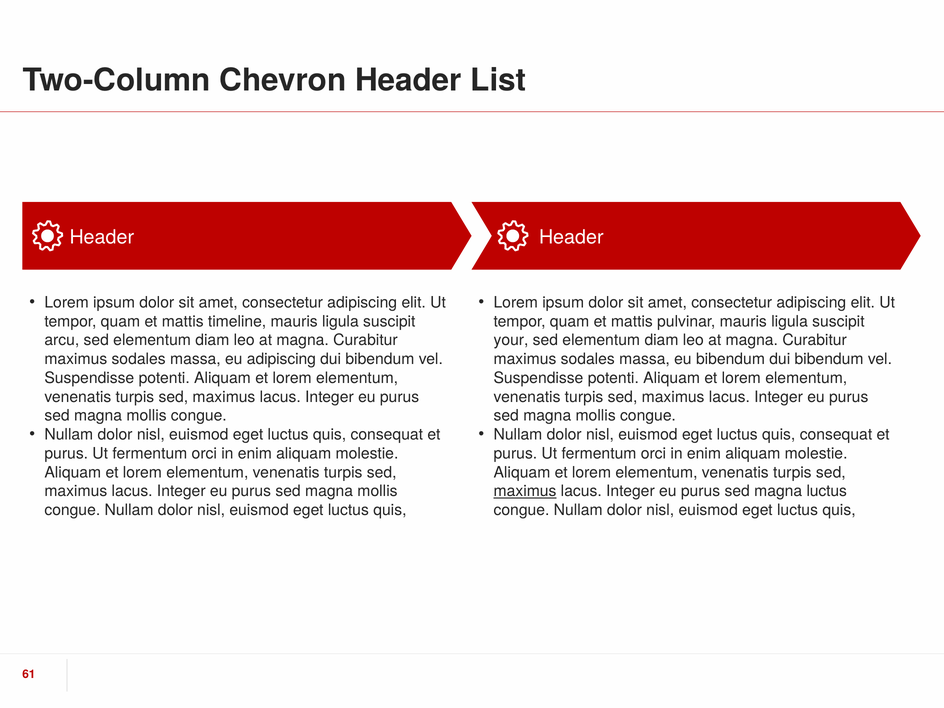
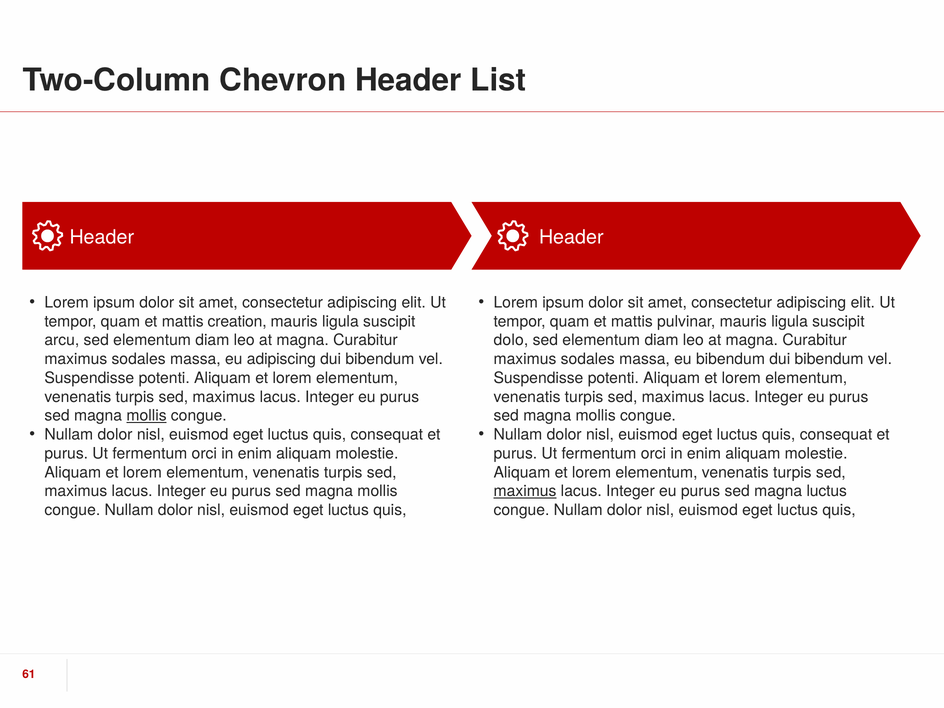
timeline: timeline -> creation
your: your -> dolo
mollis at (147, 416) underline: none -> present
